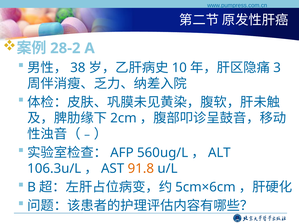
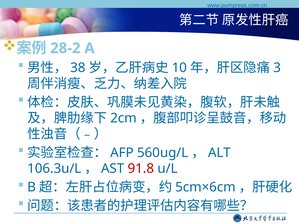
91.8 colour: orange -> red
